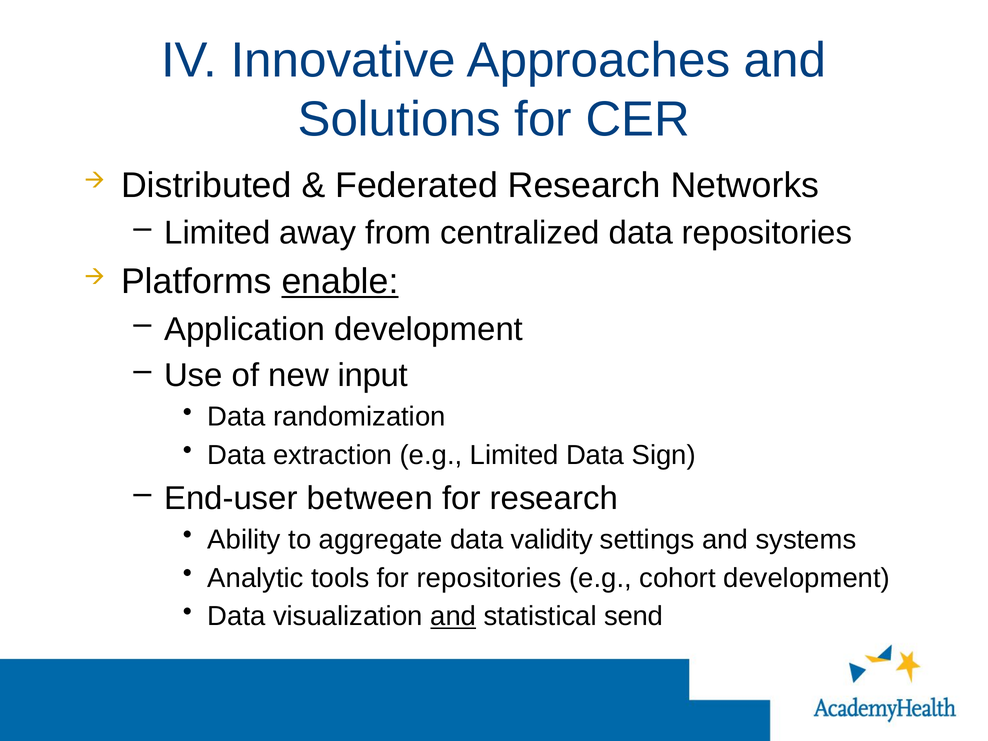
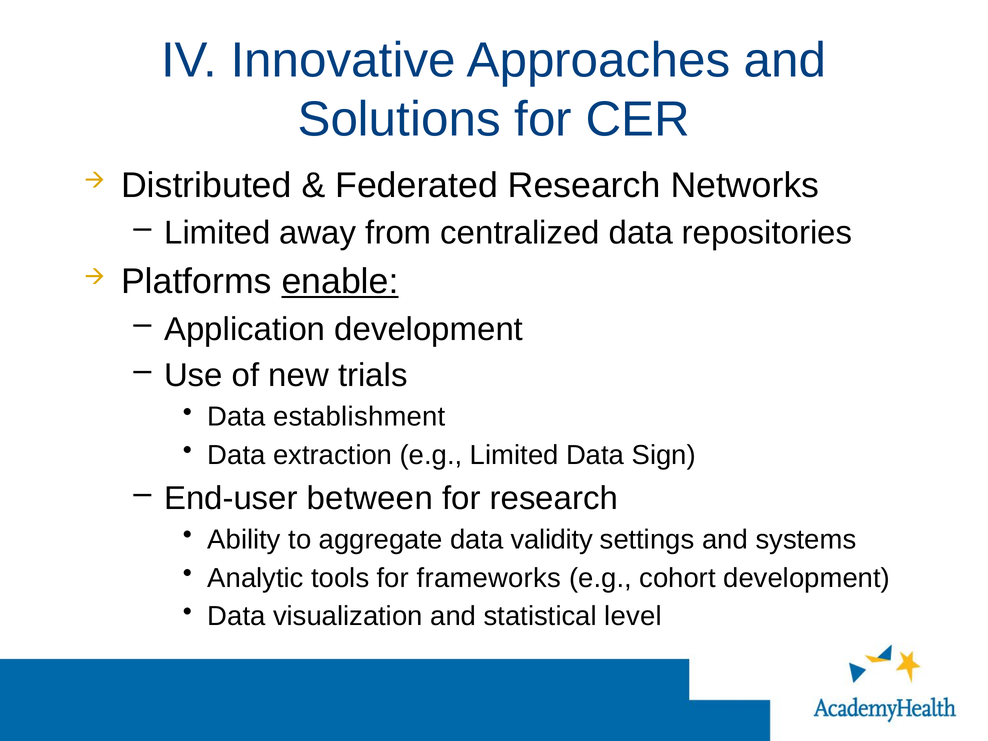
input: input -> trials
randomization: randomization -> establishment
for repositories: repositories -> frameworks
and at (453, 616) underline: present -> none
send: send -> level
